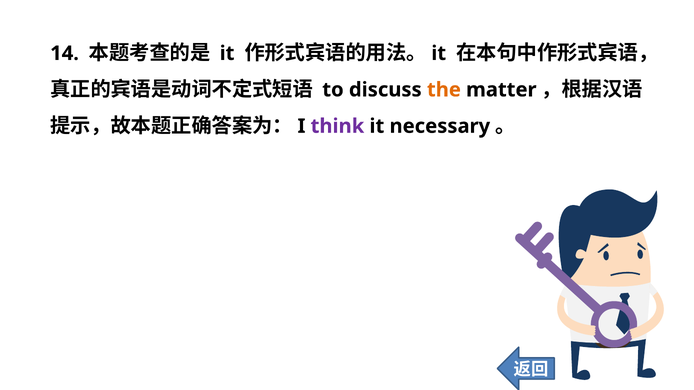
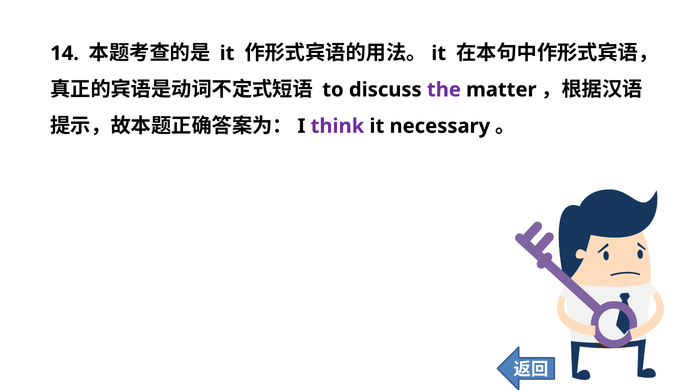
the colour: orange -> purple
